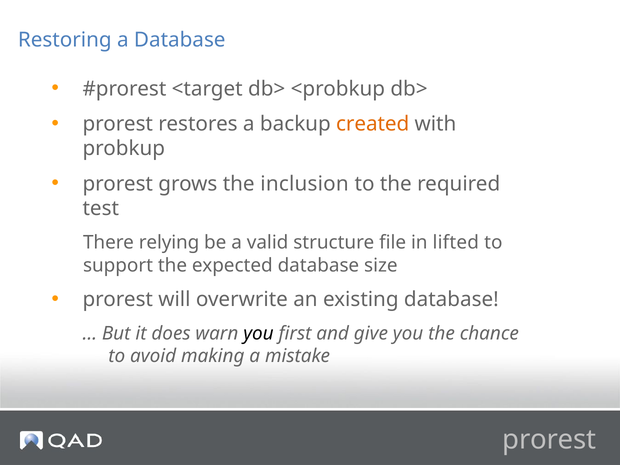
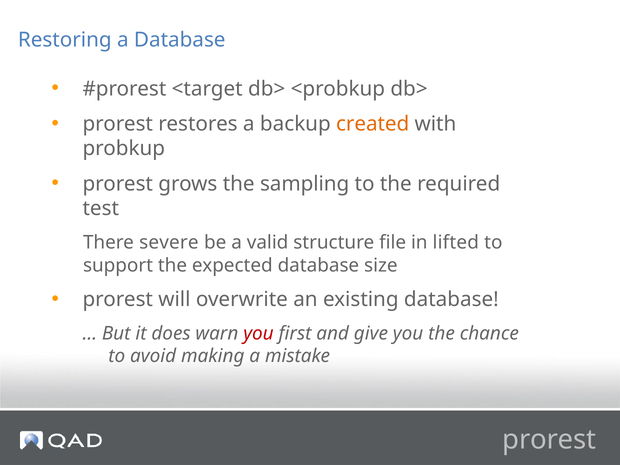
inclusion: inclusion -> sampling
relying: relying -> severe
you at (258, 333) colour: black -> red
